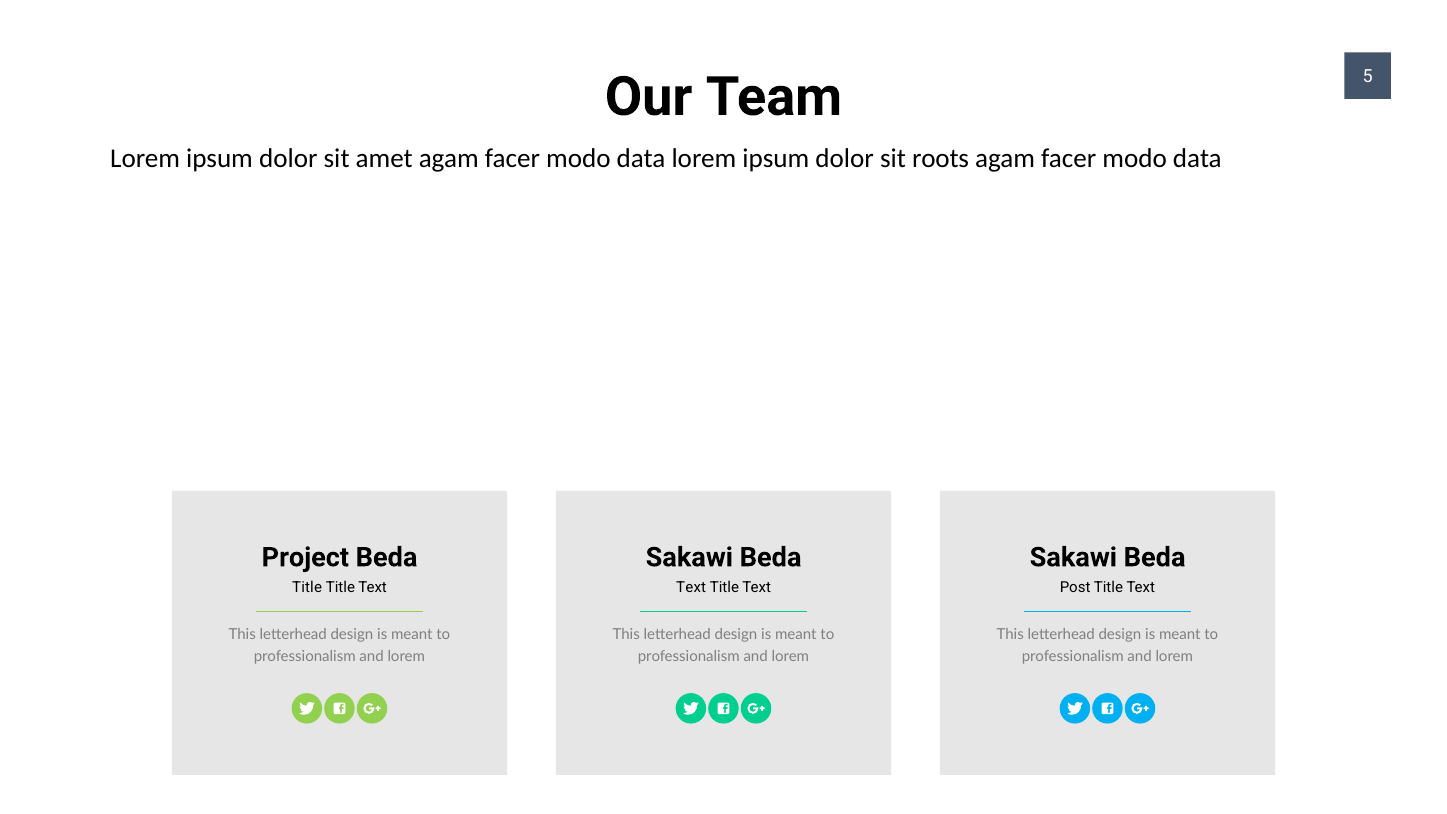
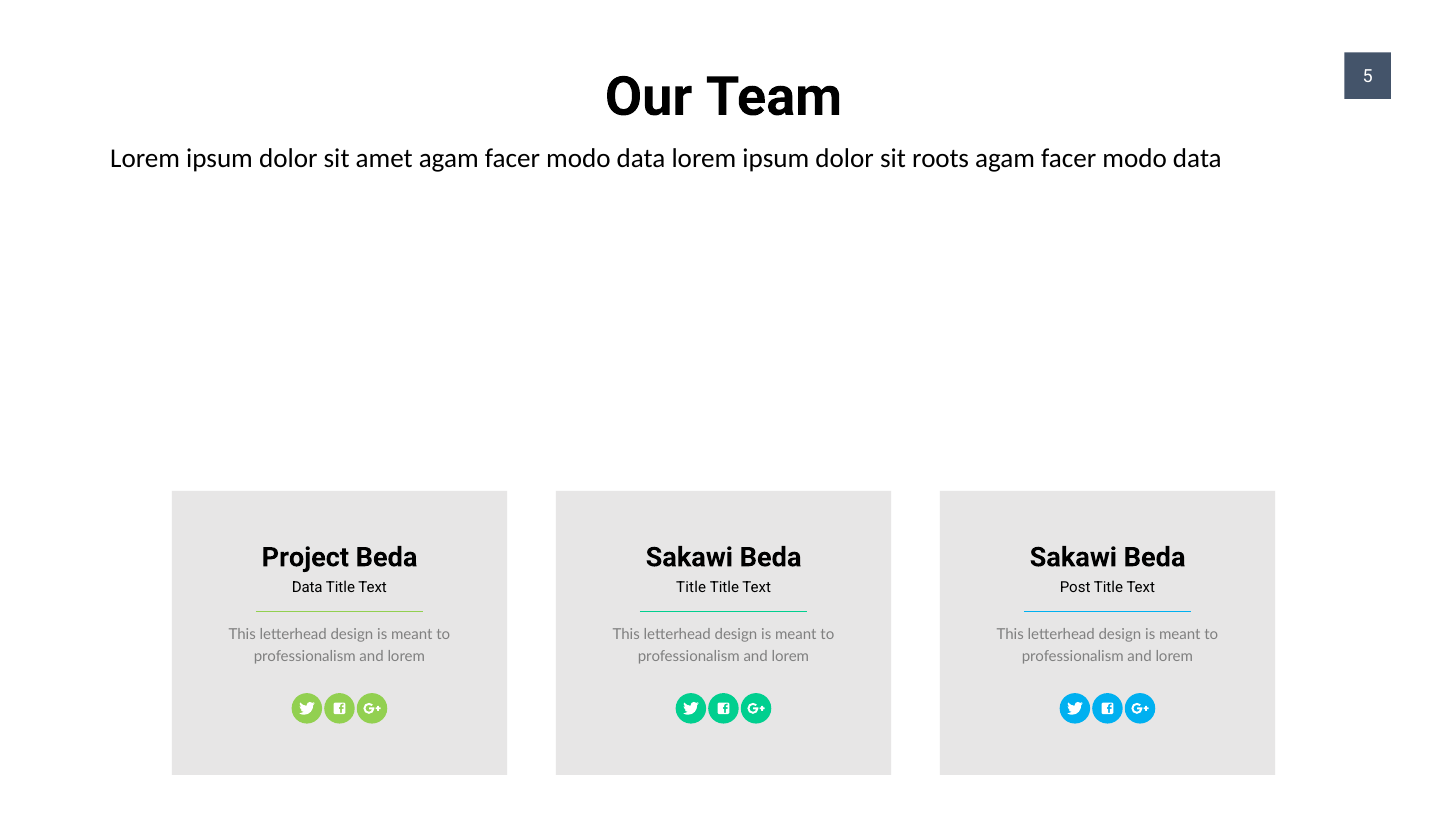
Title at (307, 588): Title -> Data
Text at (691, 588): Text -> Title
